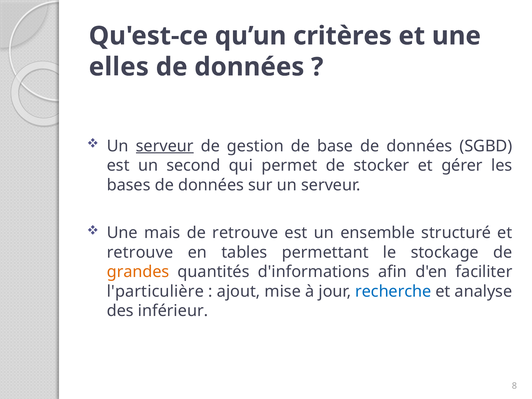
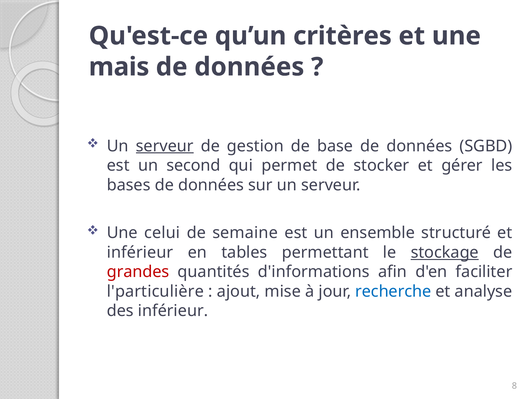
elles: elles -> mais
mais: mais -> celui
de retrouve: retrouve -> semaine
retrouve at (140, 252): retrouve -> inférieur
stockage underline: none -> present
grandes colour: orange -> red
